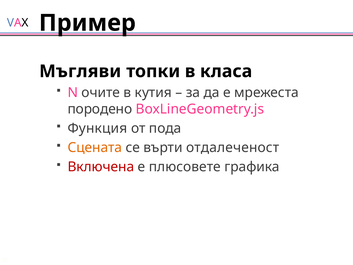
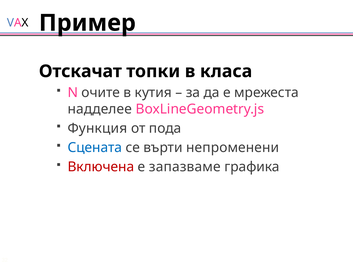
Мъгляви: Мъгляви -> Отскачат
породено: породено -> надделее
Сцената colour: orange -> blue
отдалеченост: отдалеченост -> непроменени
плюсовете: плюсовете -> запазваме
